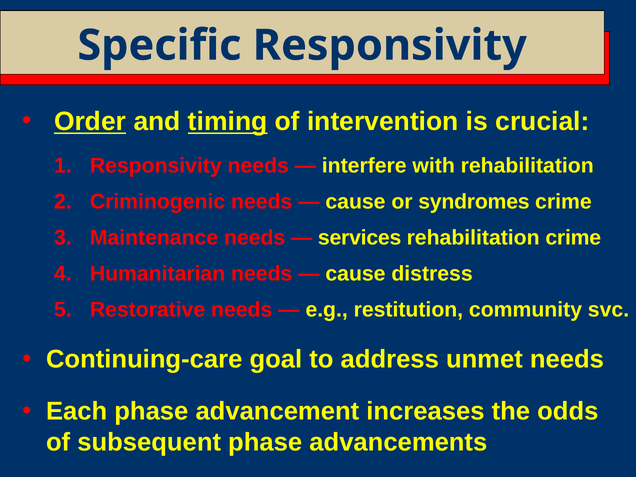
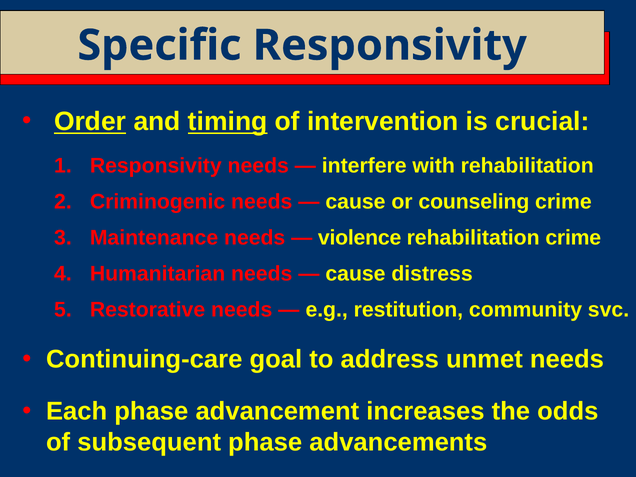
syndromes: syndromes -> counseling
services: services -> violence
